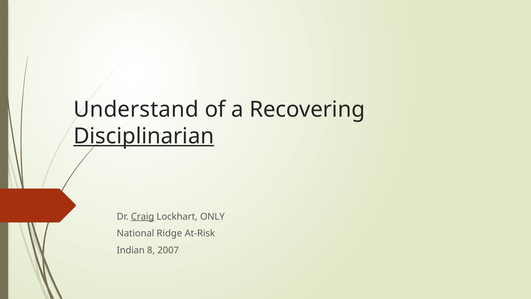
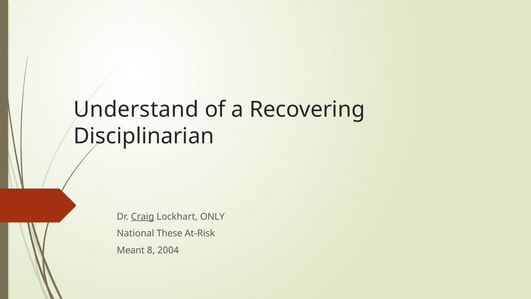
Disciplinarian underline: present -> none
Ridge: Ridge -> These
Indian: Indian -> Meant
2007: 2007 -> 2004
